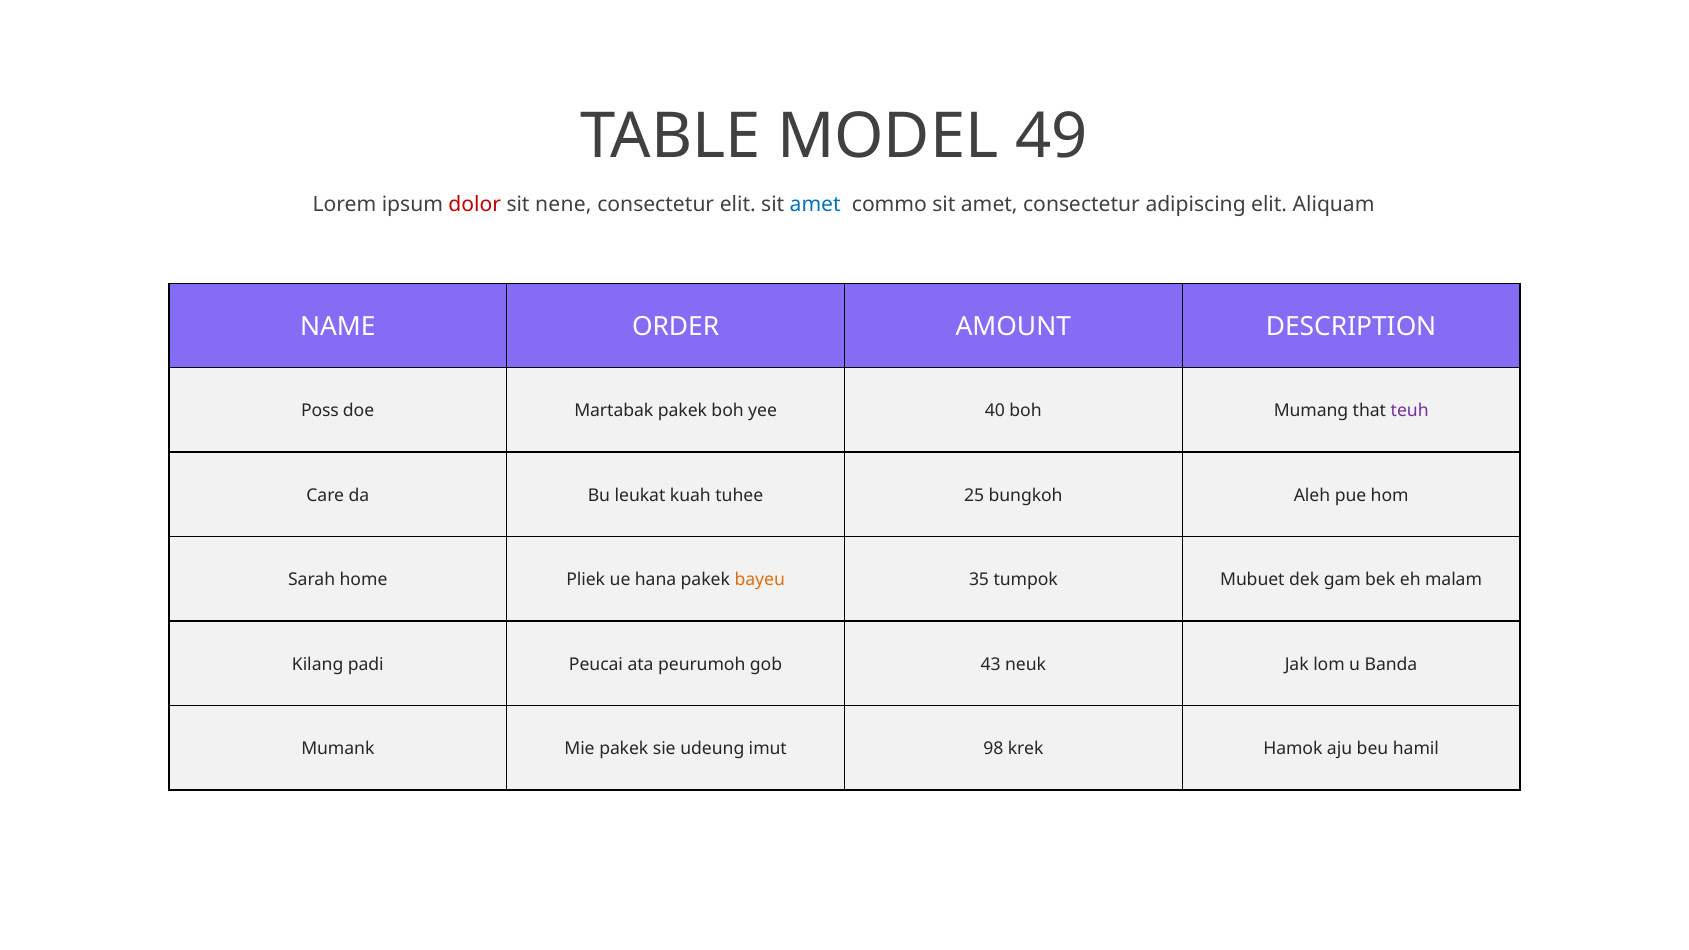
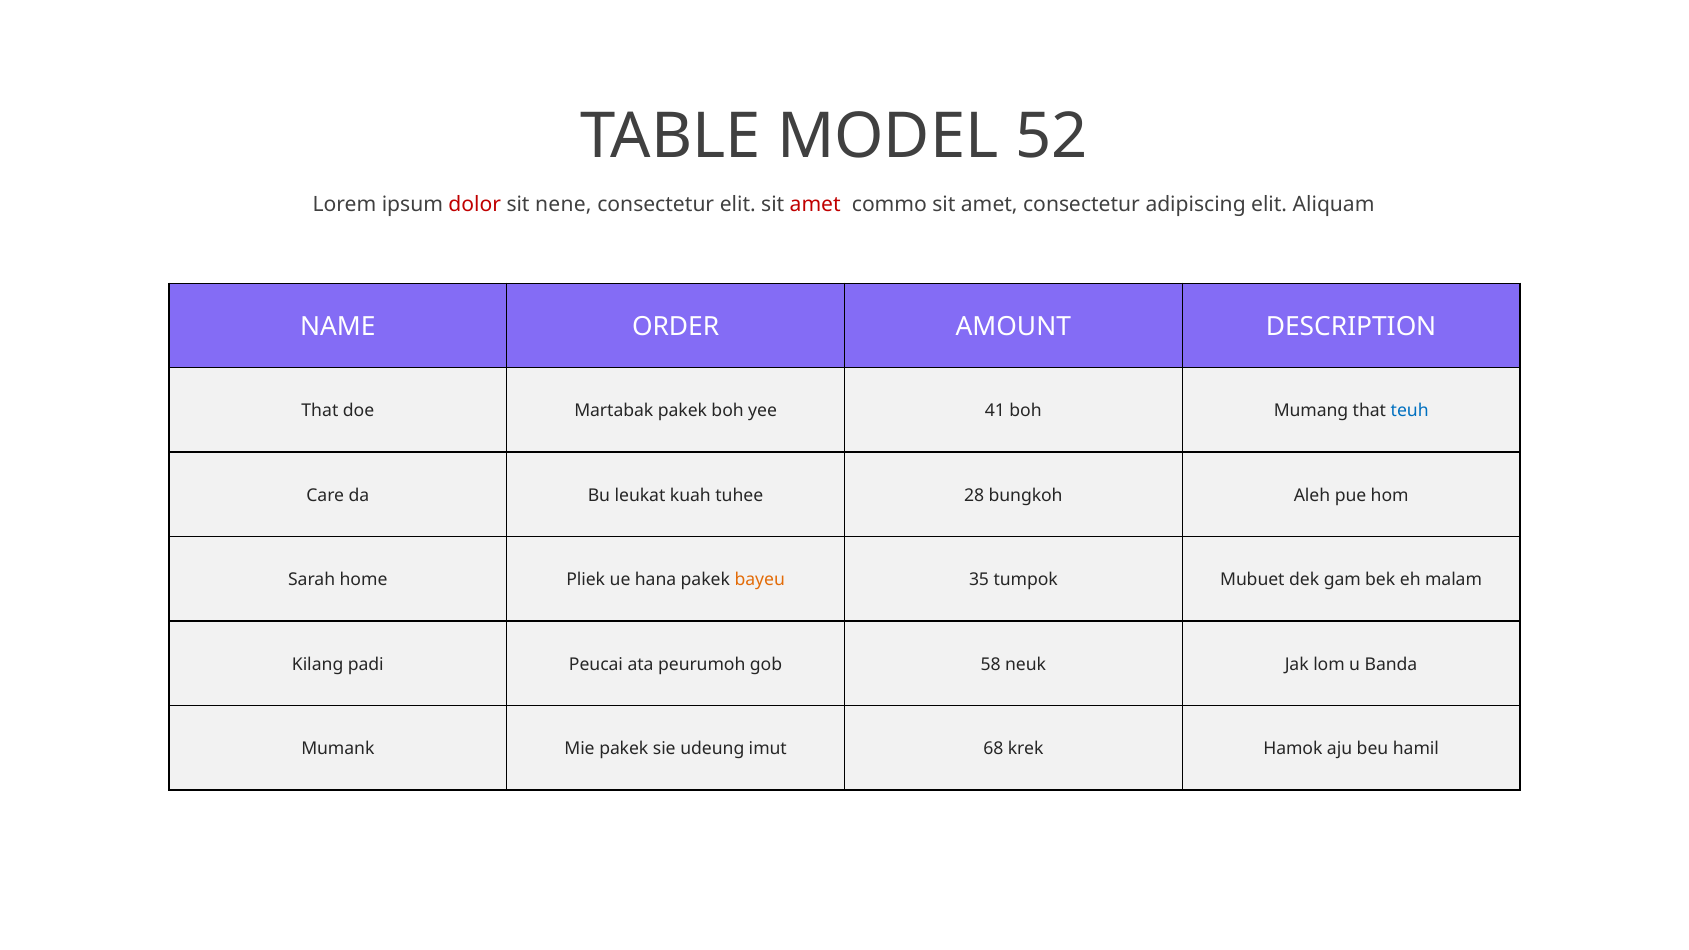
49: 49 -> 52
amet at (815, 204) colour: blue -> red
Poss at (320, 411): Poss -> That
40: 40 -> 41
teuh colour: purple -> blue
25: 25 -> 28
43: 43 -> 58
98: 98 -> 68
